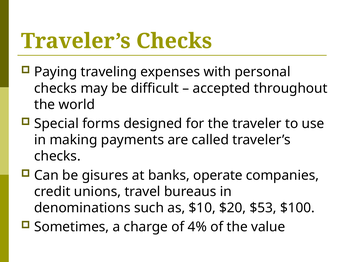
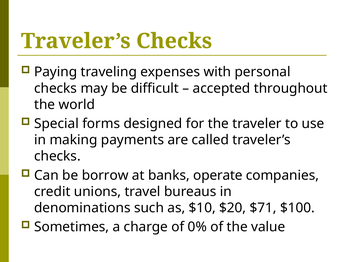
gisures: gisures -> borrow
$53: $53 -> $71
4%: 4% -> 0%
